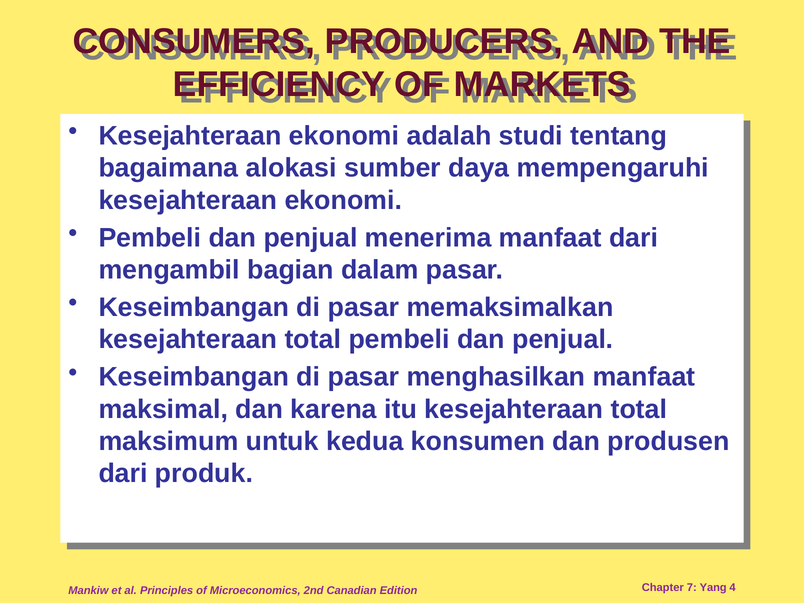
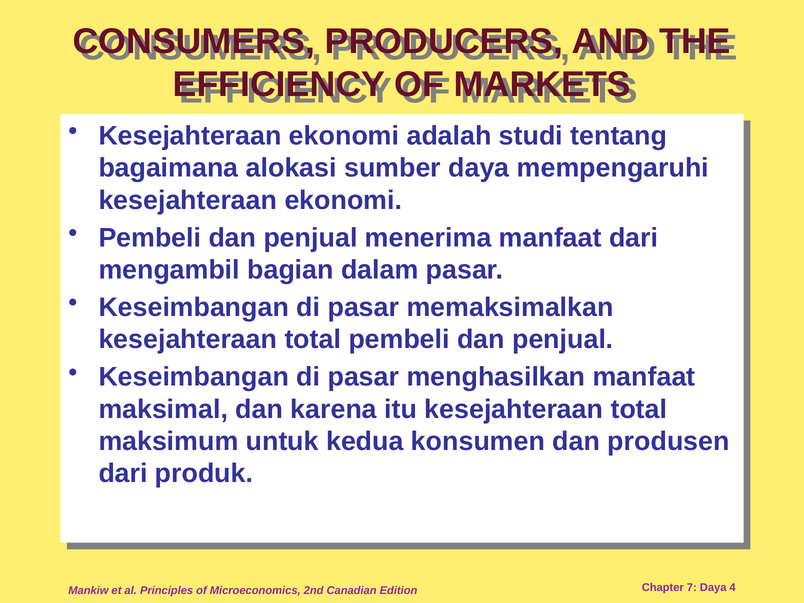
7 Yang: Yang -> Daya
